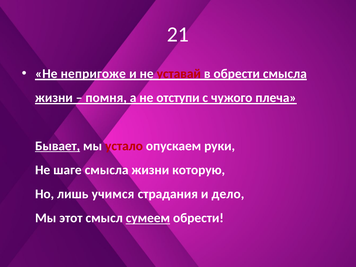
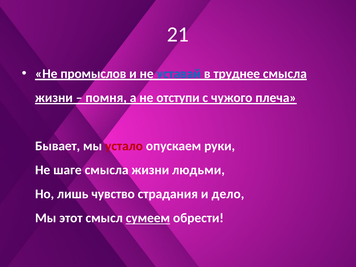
непригоже: непригоже -> промыслов
уставай colour: red -> blue
в обрести: обрести -> труднее
Бывает underline: present -> none
которую: которую -> людьми
учимся: учимся -> чувство
